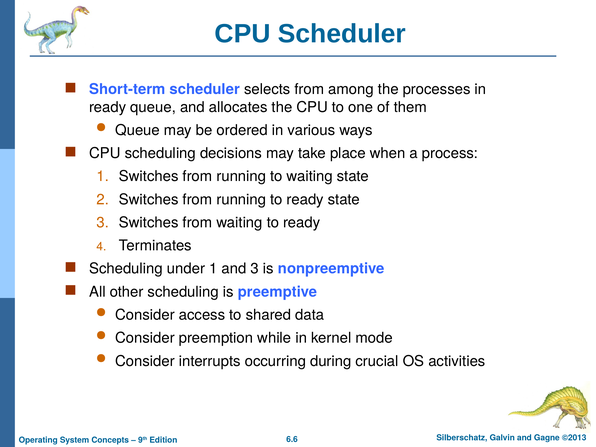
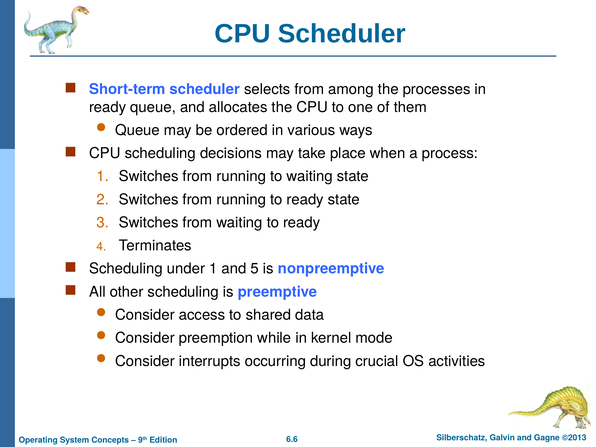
and 3: 3 -> 5
